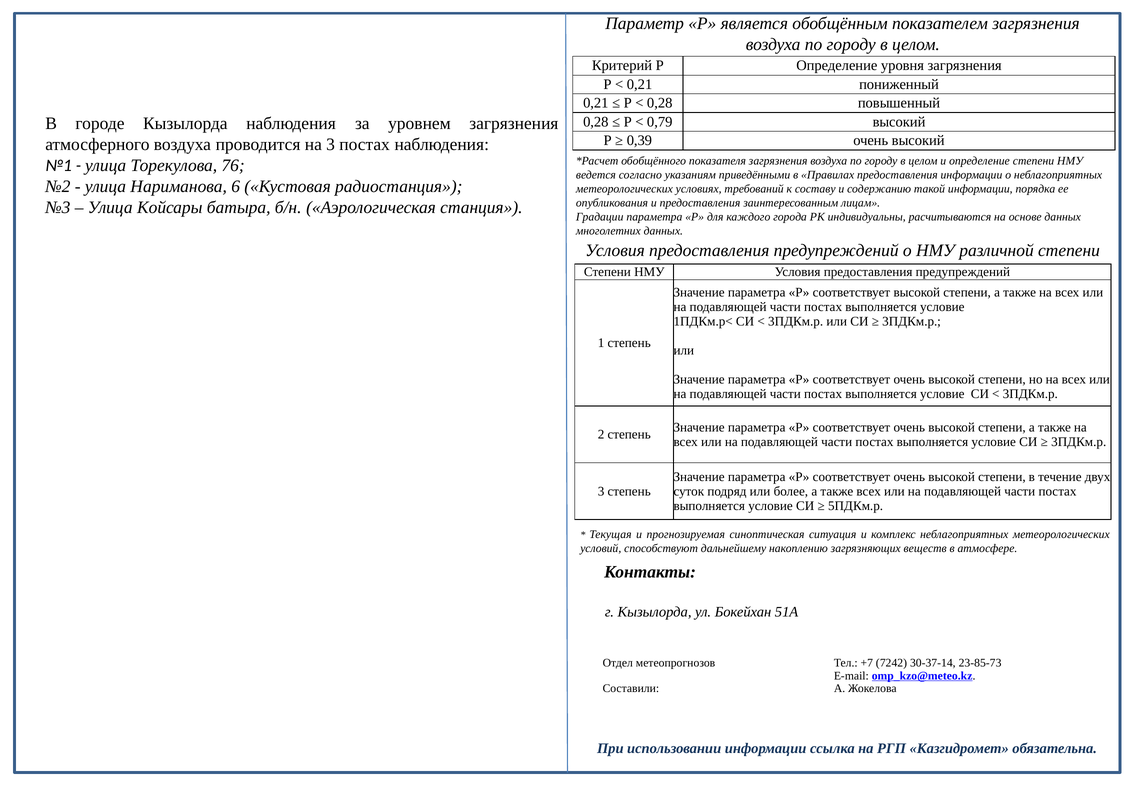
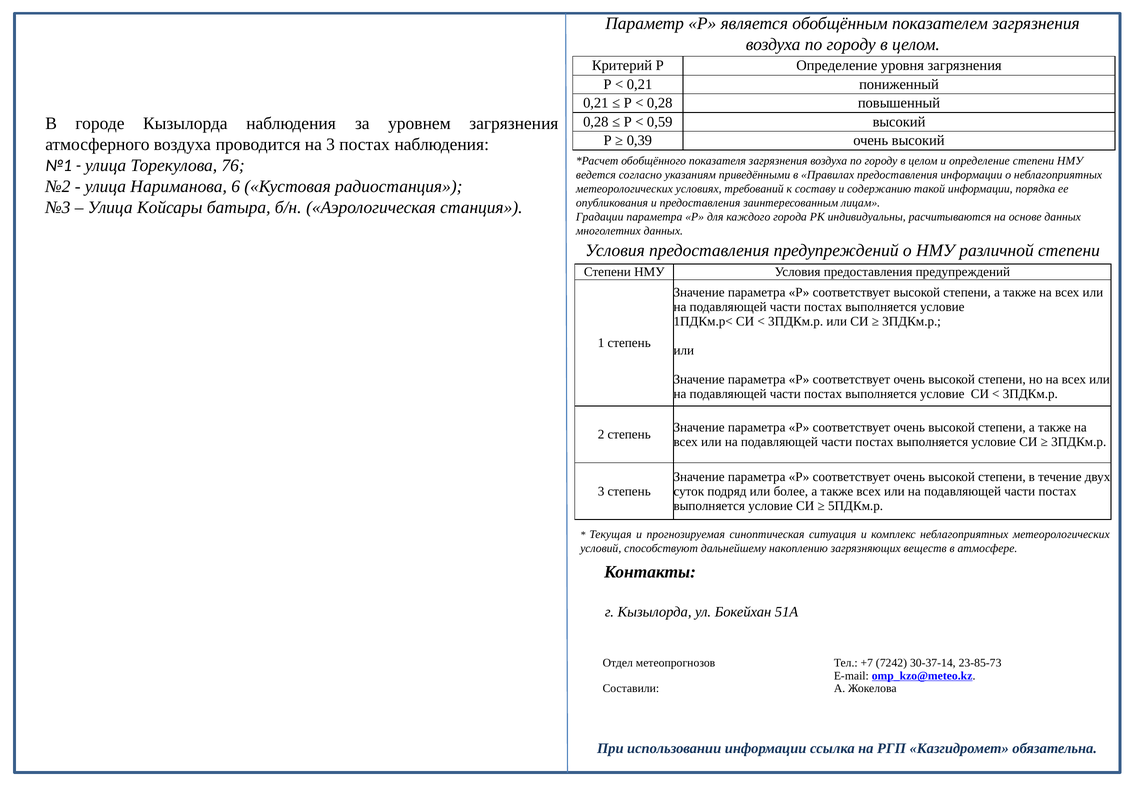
0,79: 0,79 -> 0,59
